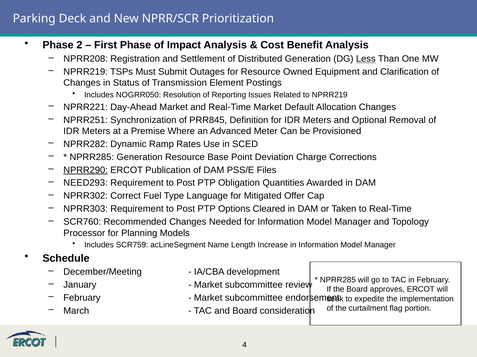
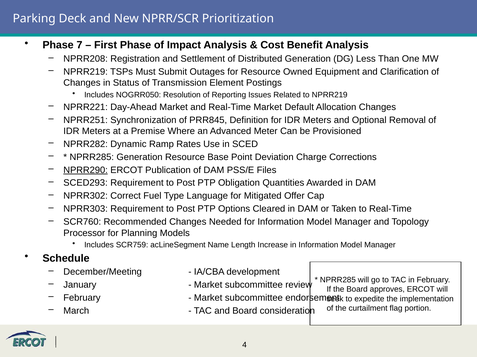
2: 2 -> 7
Less underline: present -> none
NEED293: NEED293 -> SCED293
